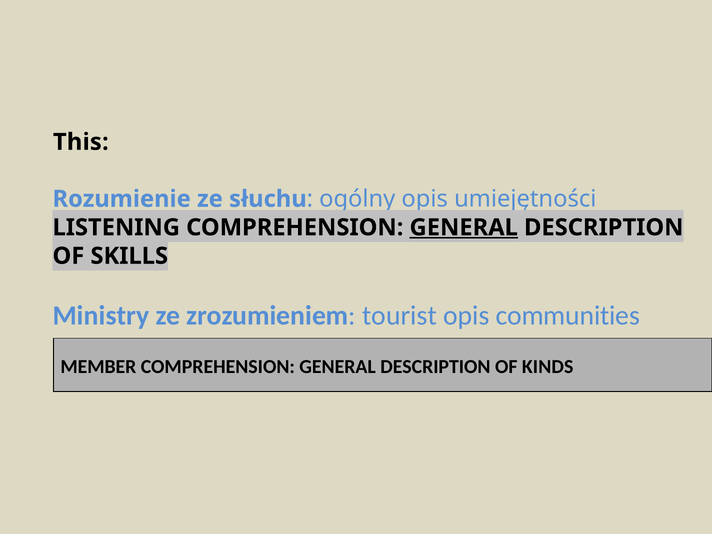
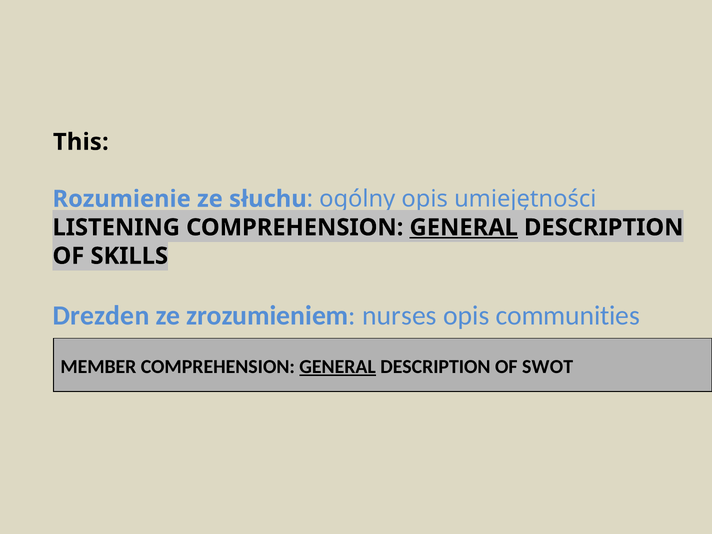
Ministry: Ministry -> Drezden
tourist: tourist -> nurses
GENERAL at (338, 367) underline: none -> present
KINDS: KINDS -> SWOT
